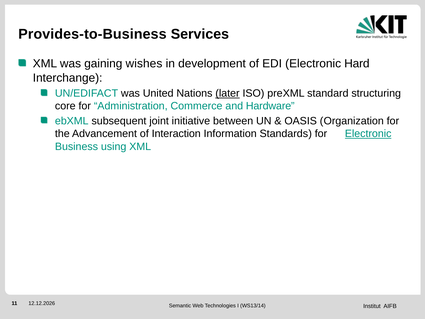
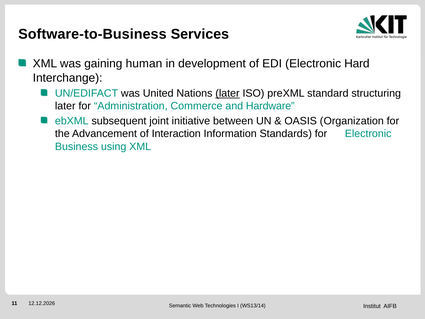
Provides-to-Business: Provides-to-Business -> Software-to-Business
wishes: wishes -> human
core at (65, 106): core -> later
Electronic at (368, 134) underline: present -> none
